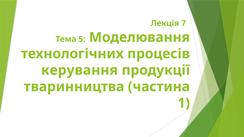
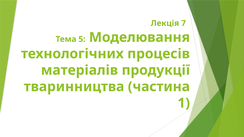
керування: керування -> матеріалів
